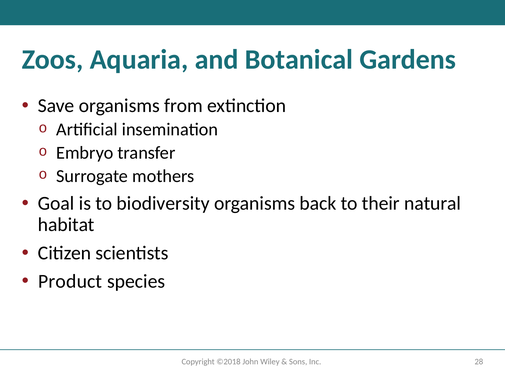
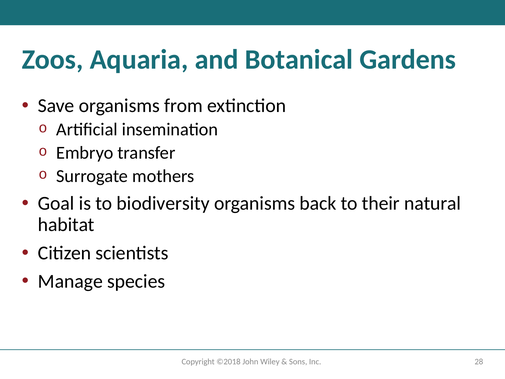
Product: Product -> Manage
